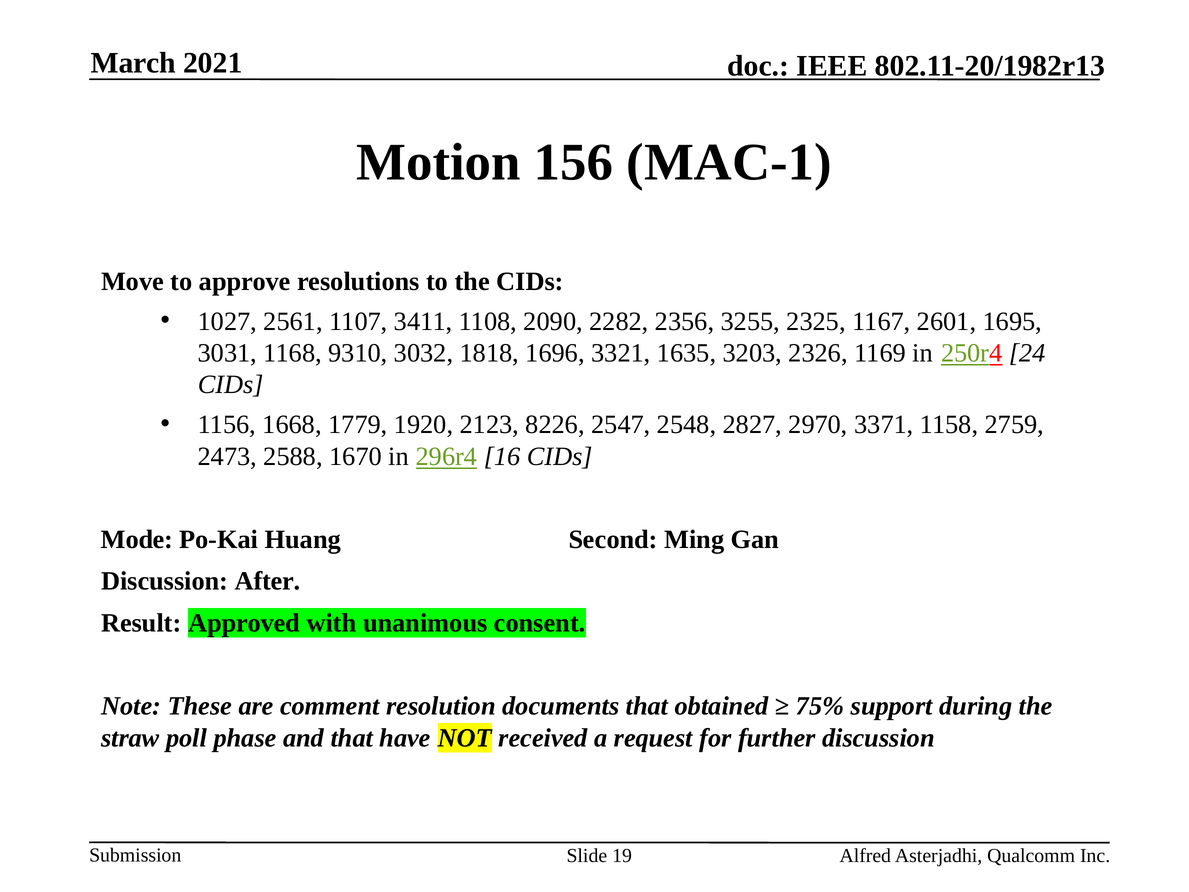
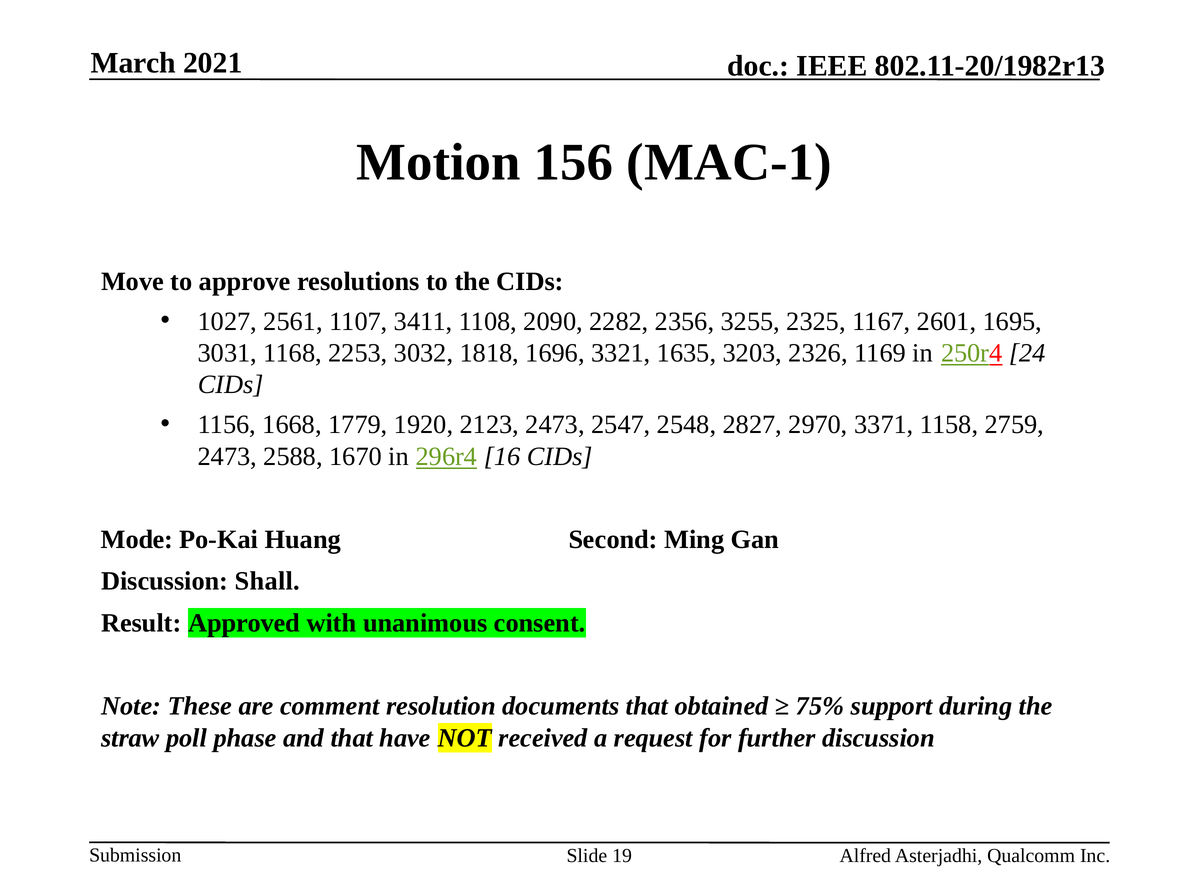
9310: 9310 -> 2253
2123 8226: 8226 -> 2473
After: After -> Shall
